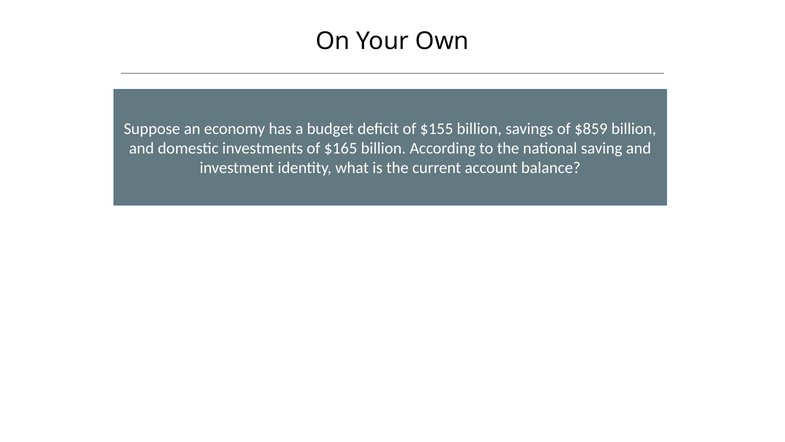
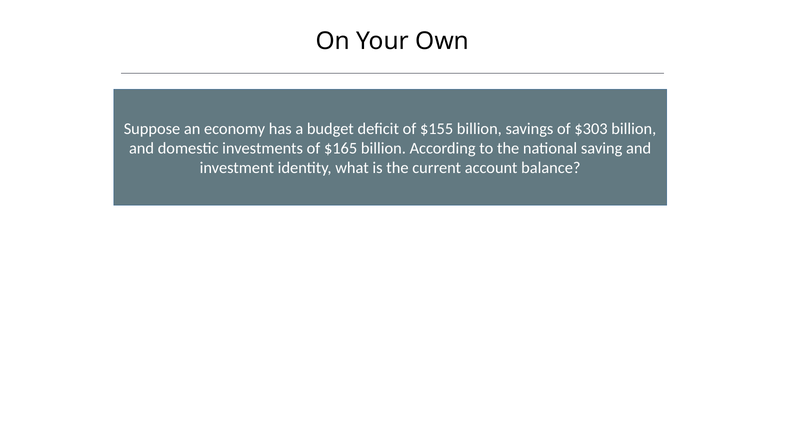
$859: $859 -> $303
